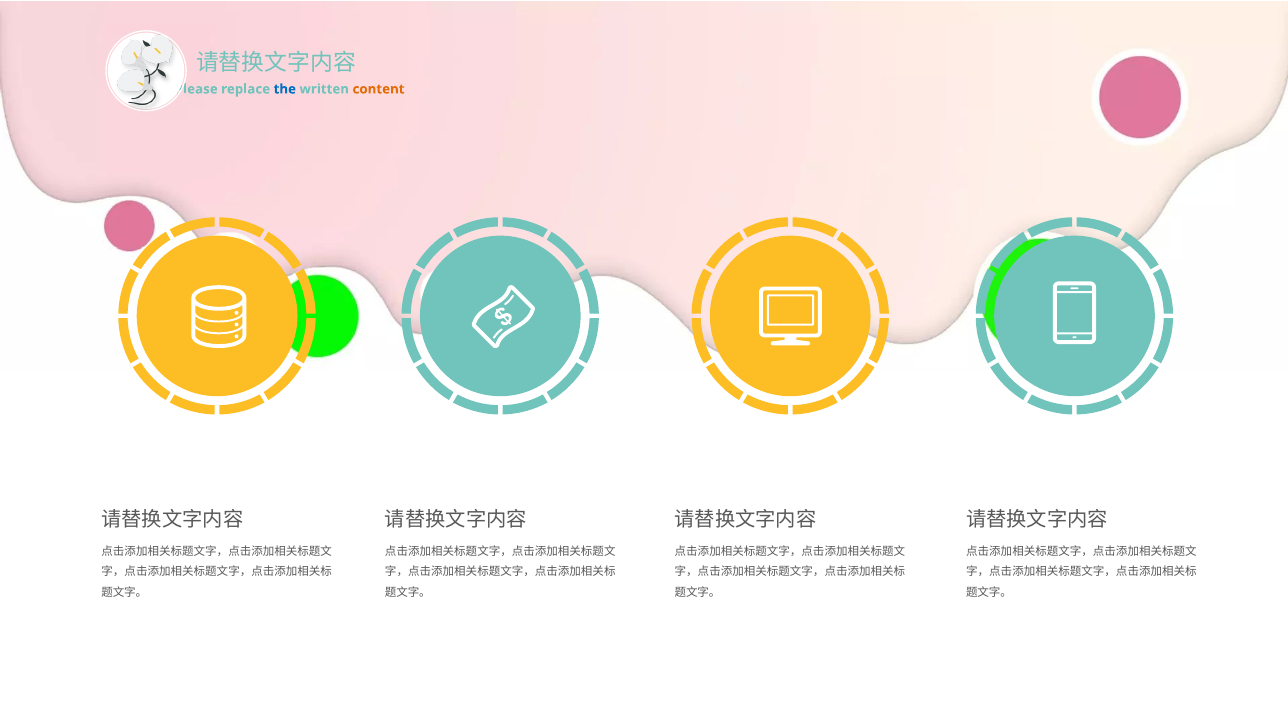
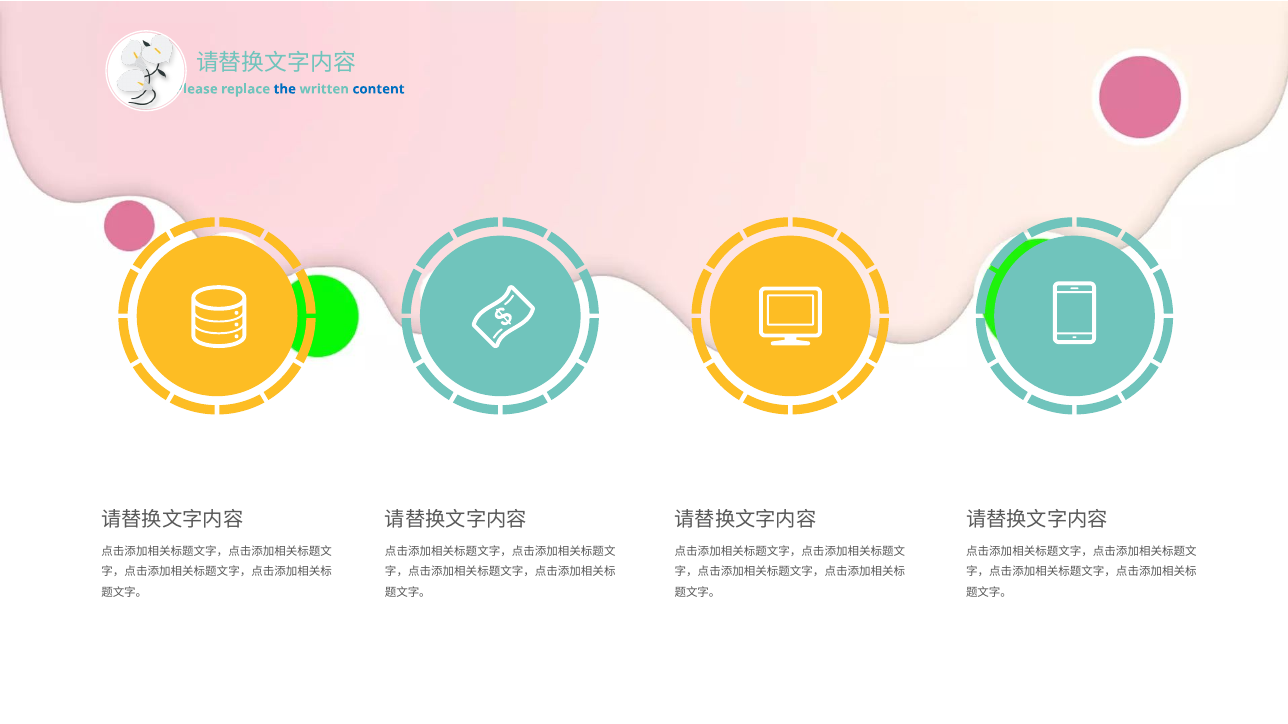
content colour: orange -> blue
